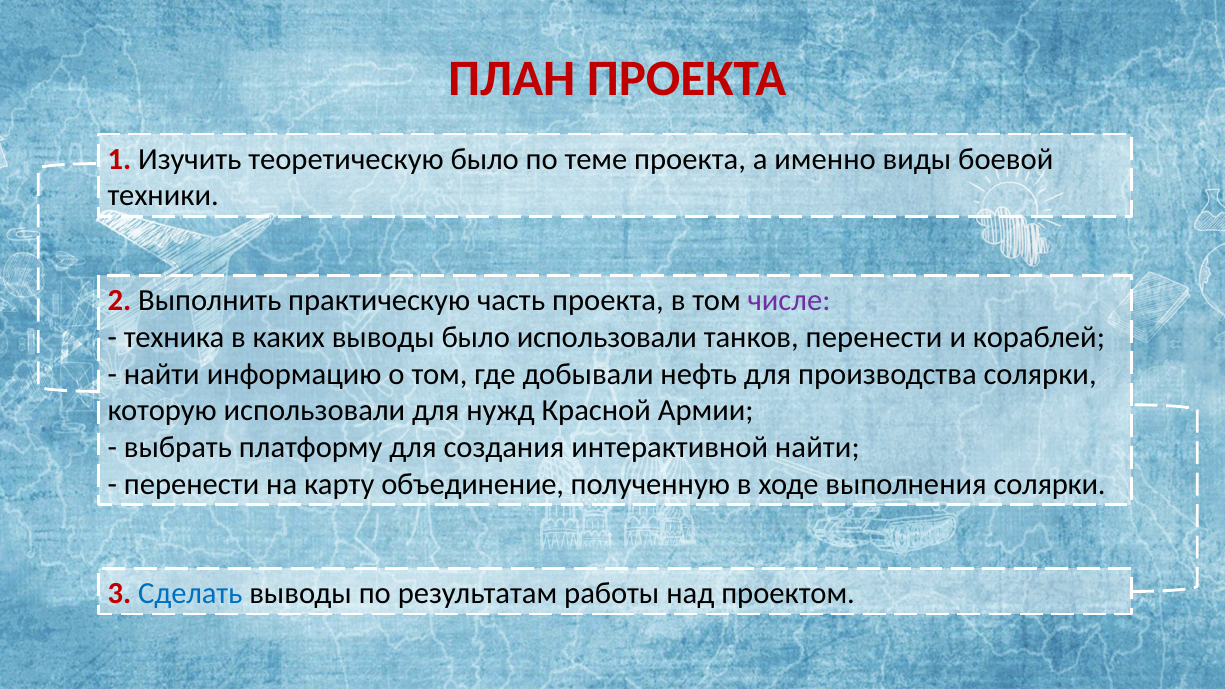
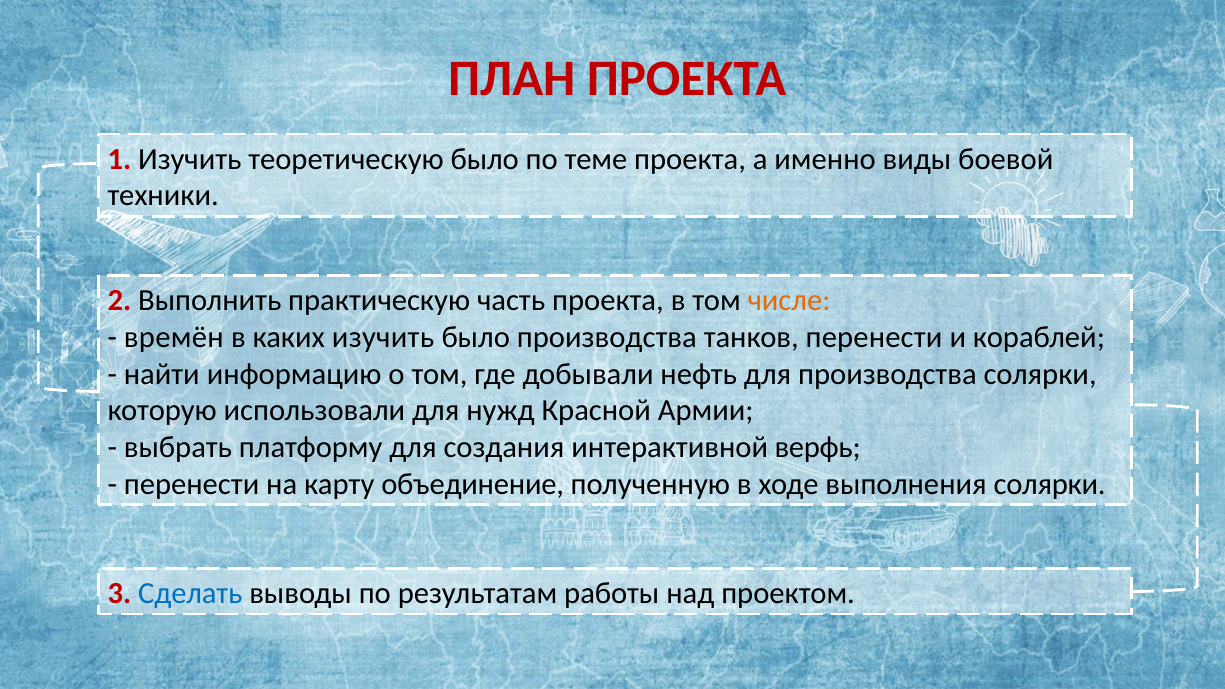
числе colour: purple -> orange
техника: техника -> времён
каких выводы: выводы -> изучить
было использовали: использовали -> производства
интерактивной найти: найти -> верфь
